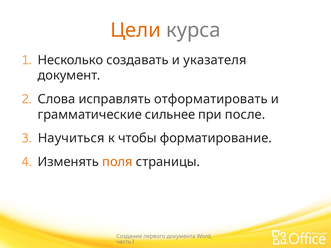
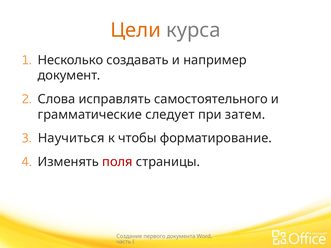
указателя: указателя -> например
отформатировать: отформатировать -> самостоятельного
сильнее: сильнее -> следует
после: после -> затем
поля colour: orange -> red
